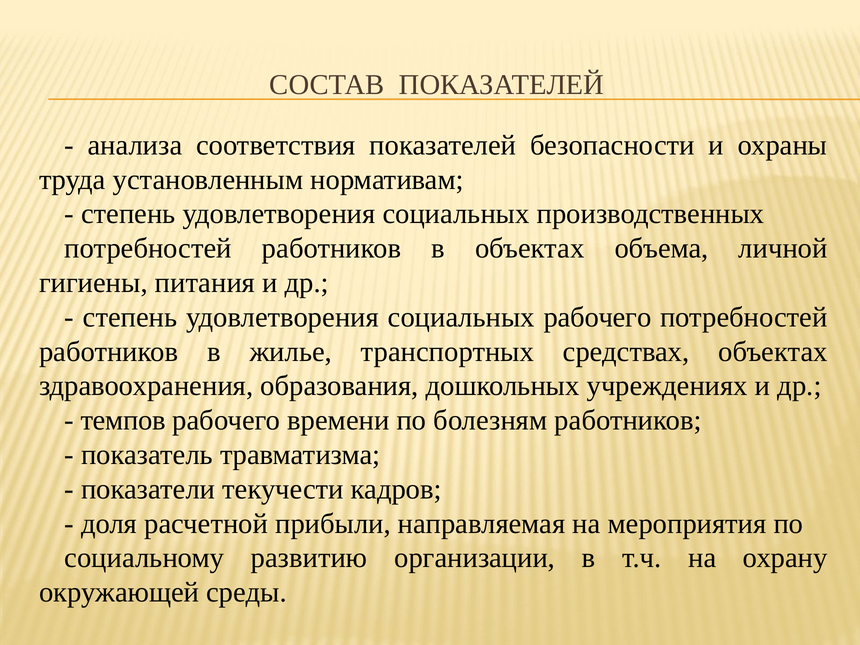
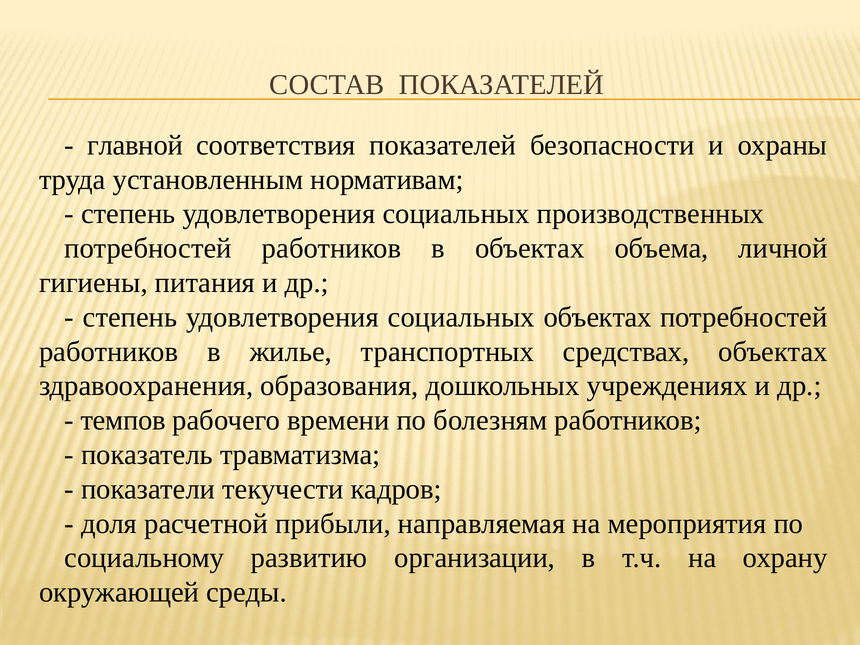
анализа: анализа -> главной
социальных рабочего: рабочего -> объектах
